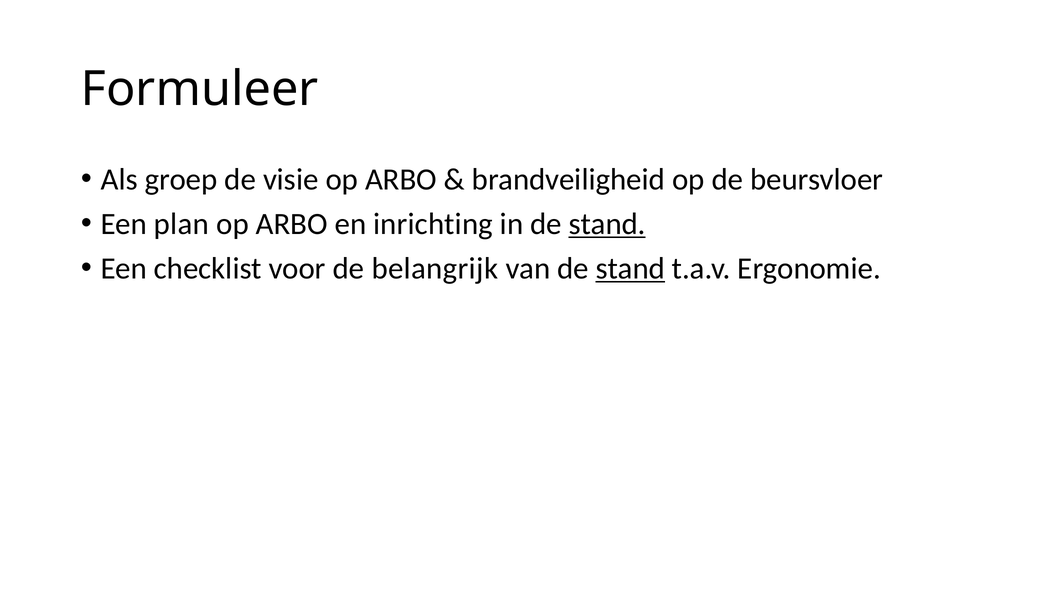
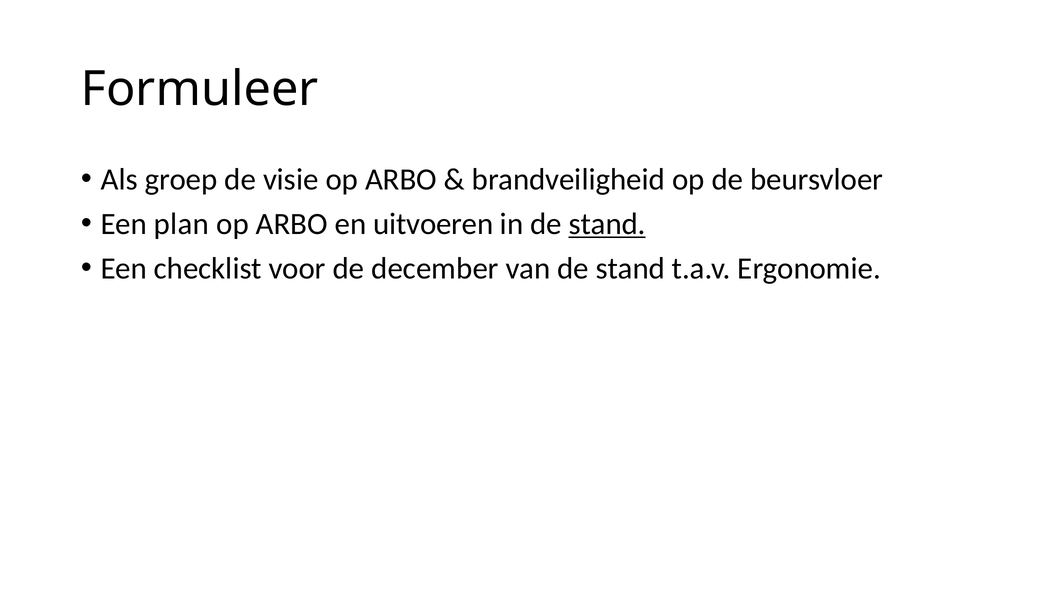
inrichting: inrichting -> uitvoeren
belangrijk: belangrijk -> december
stand at (630, 268) underline: present -> none
